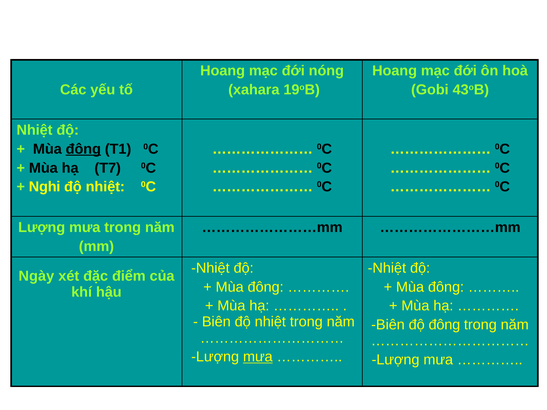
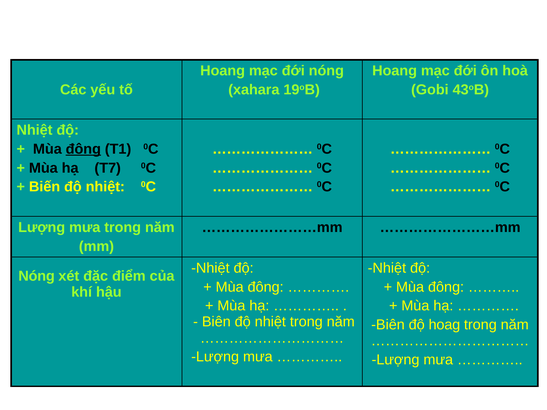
Nghi: Nghi -> Biến
Ngày at (36, 276): Ngày -> Nóng
độ đông: đông -> hoag
mưa at (258, 357) underline: present -> none
